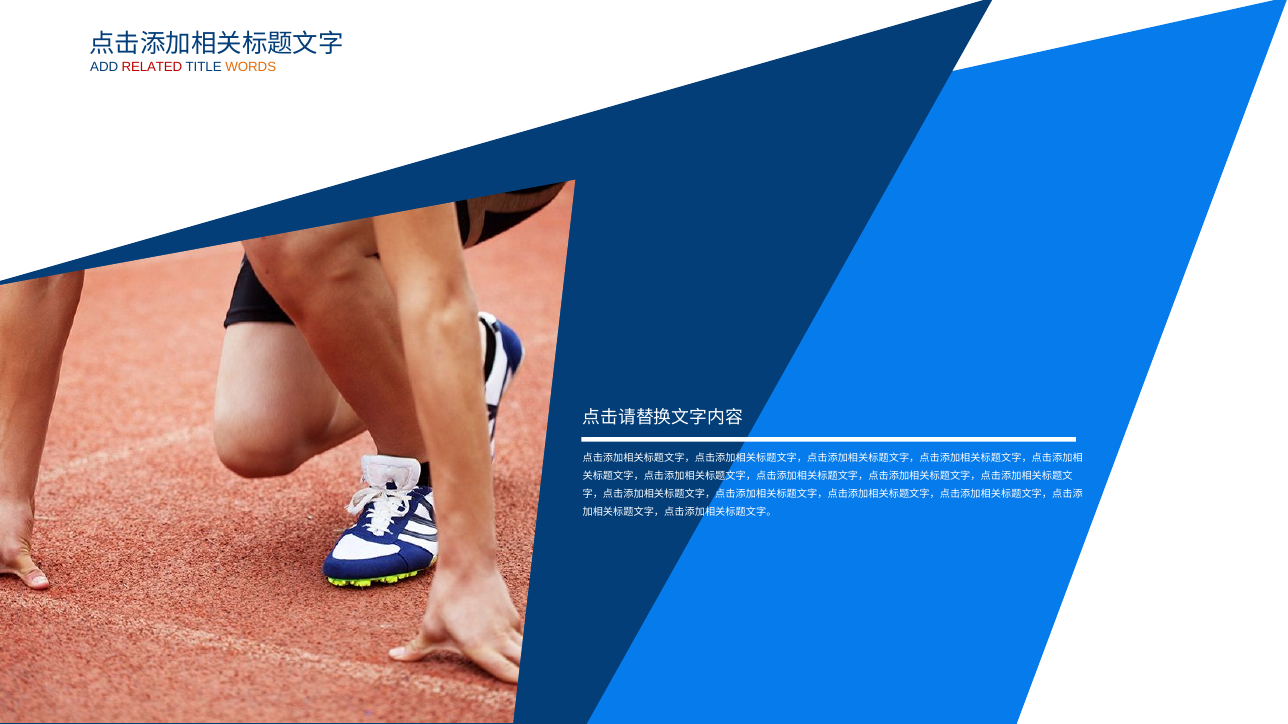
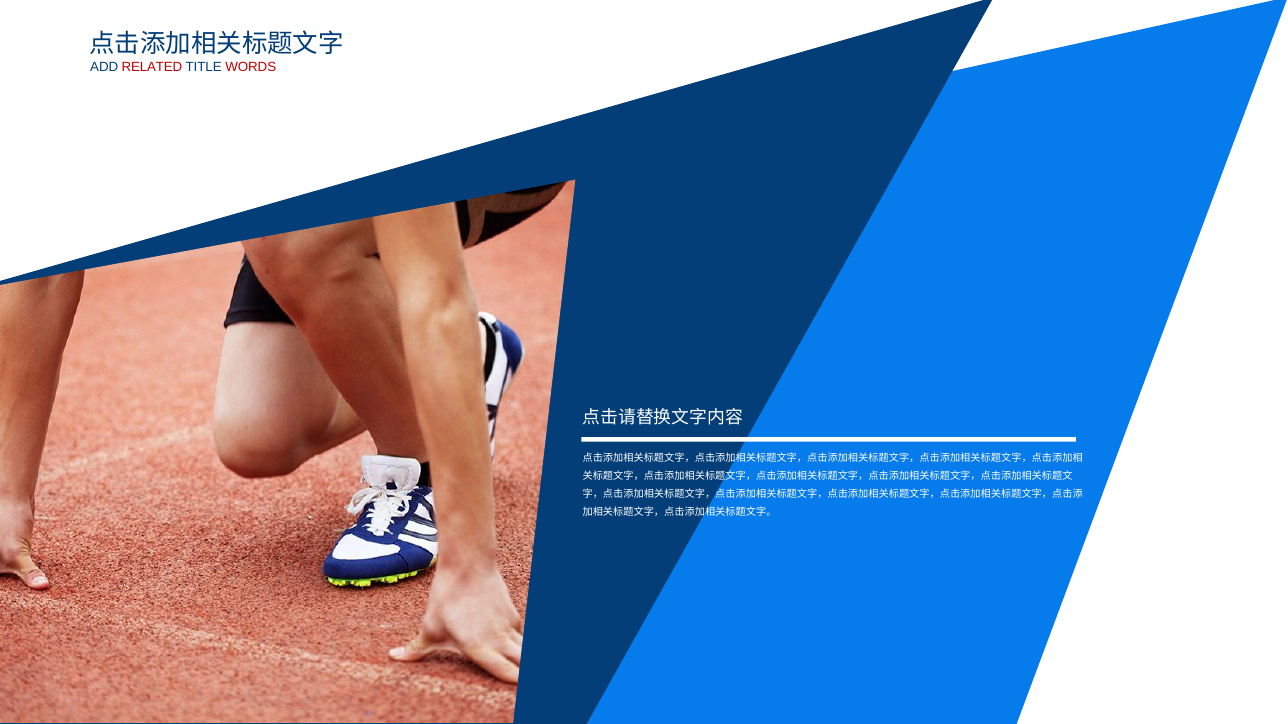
WORDS colour: orange -> red
